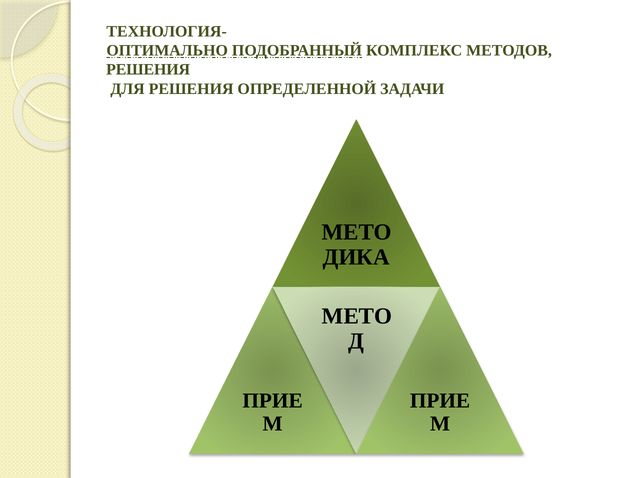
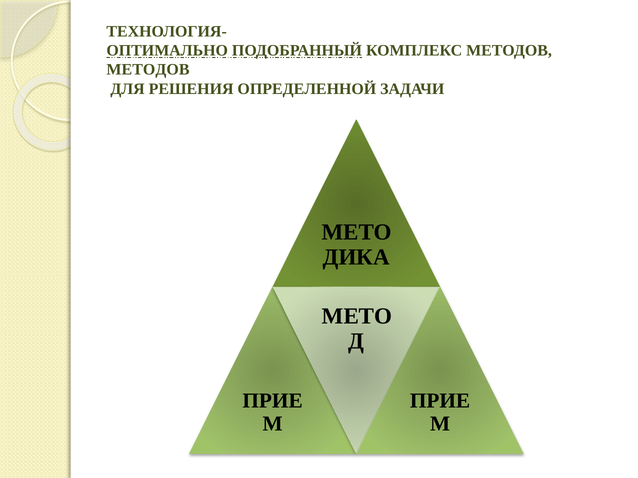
РЕШЕНИЯ at (148, 70): РЕШЕНИЯ -> МЕТОДОВ
